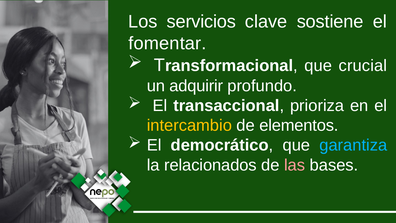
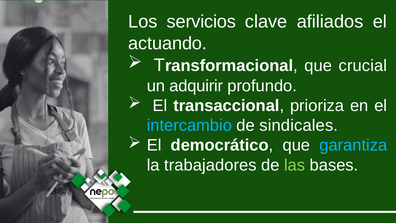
sostiene: sostiene -> afiliados
fomentar: fomentar -> actuando
intercambio colour: yellow -> light blue
elementos: elementos -> sindicales
relacionados: relacionados -> trabajadores
las colour: pink -> light green
